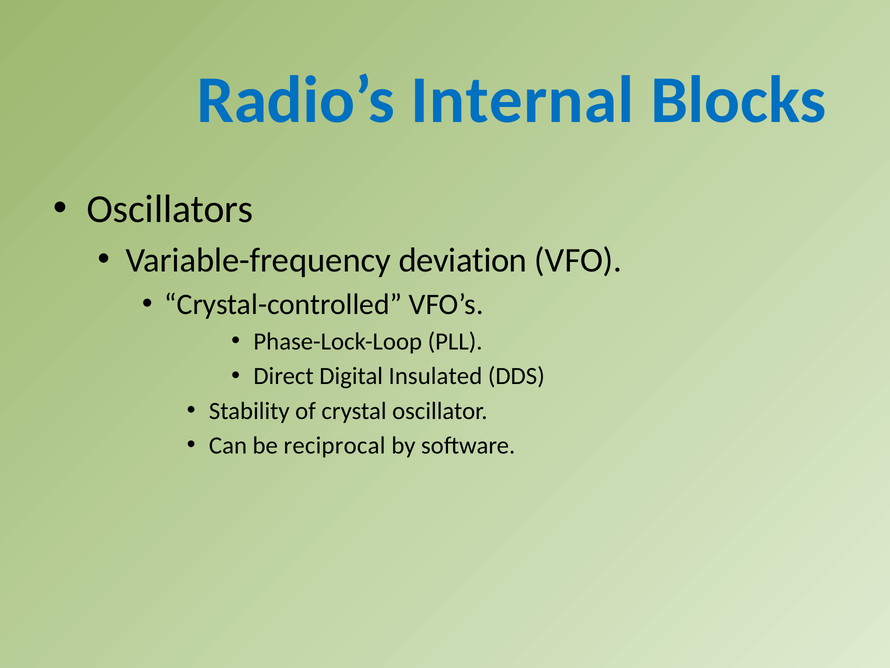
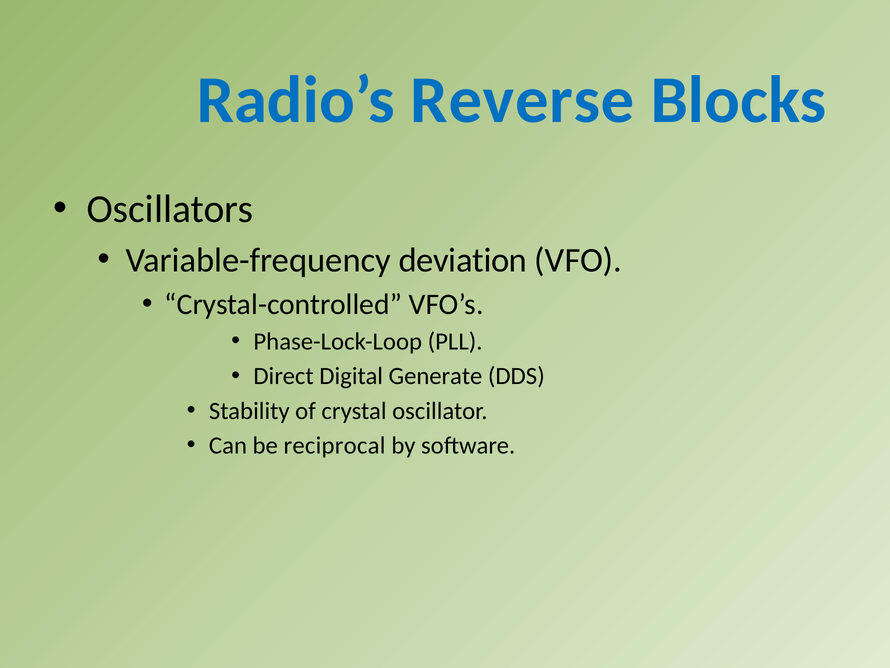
Internal: Internal -> Reverse
Insulated: Insulated -> Generate
